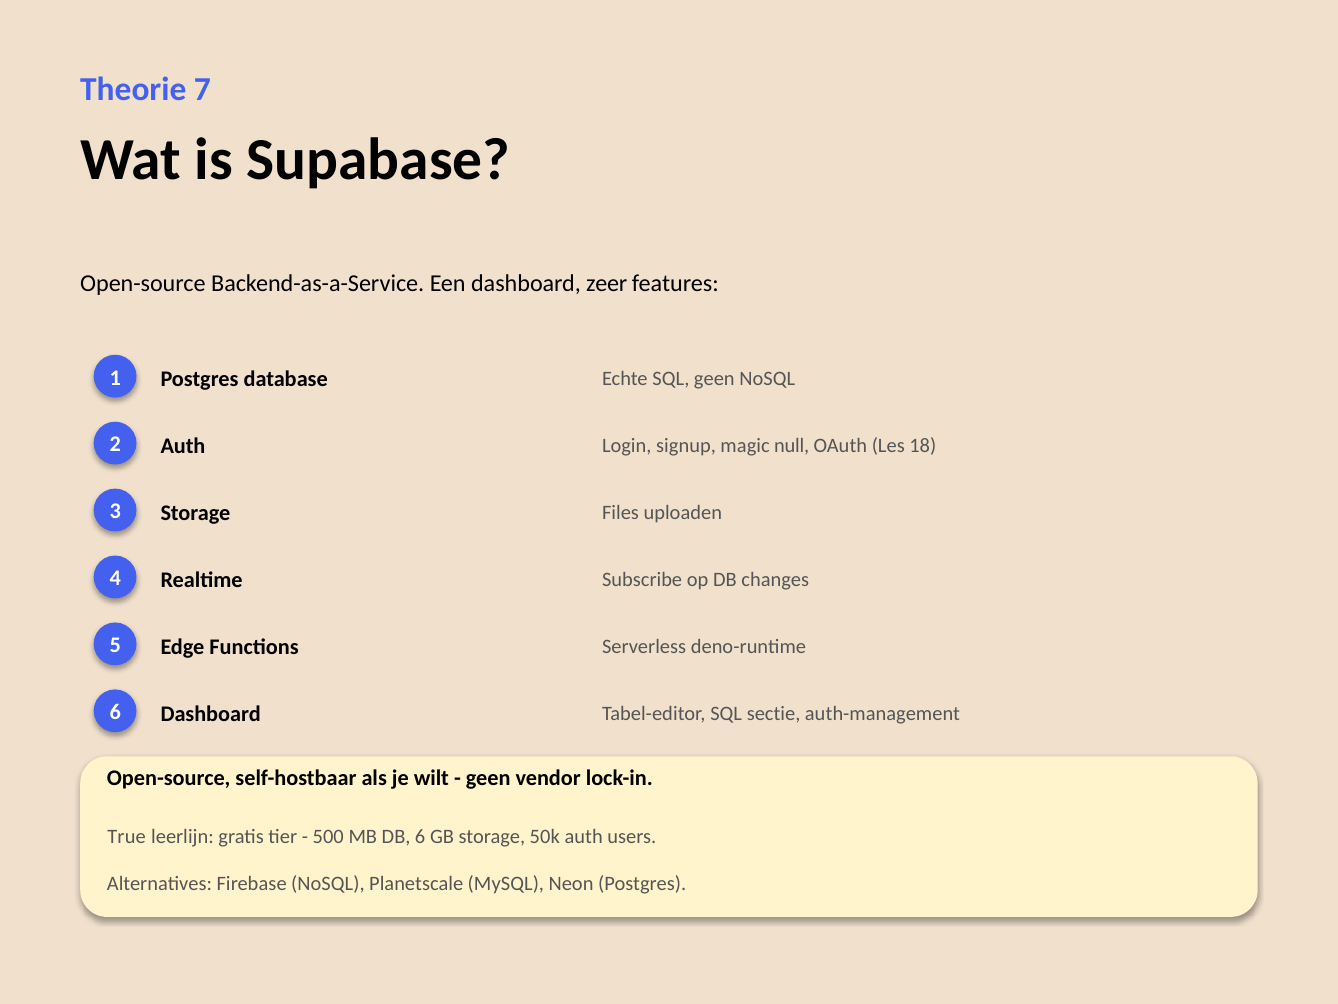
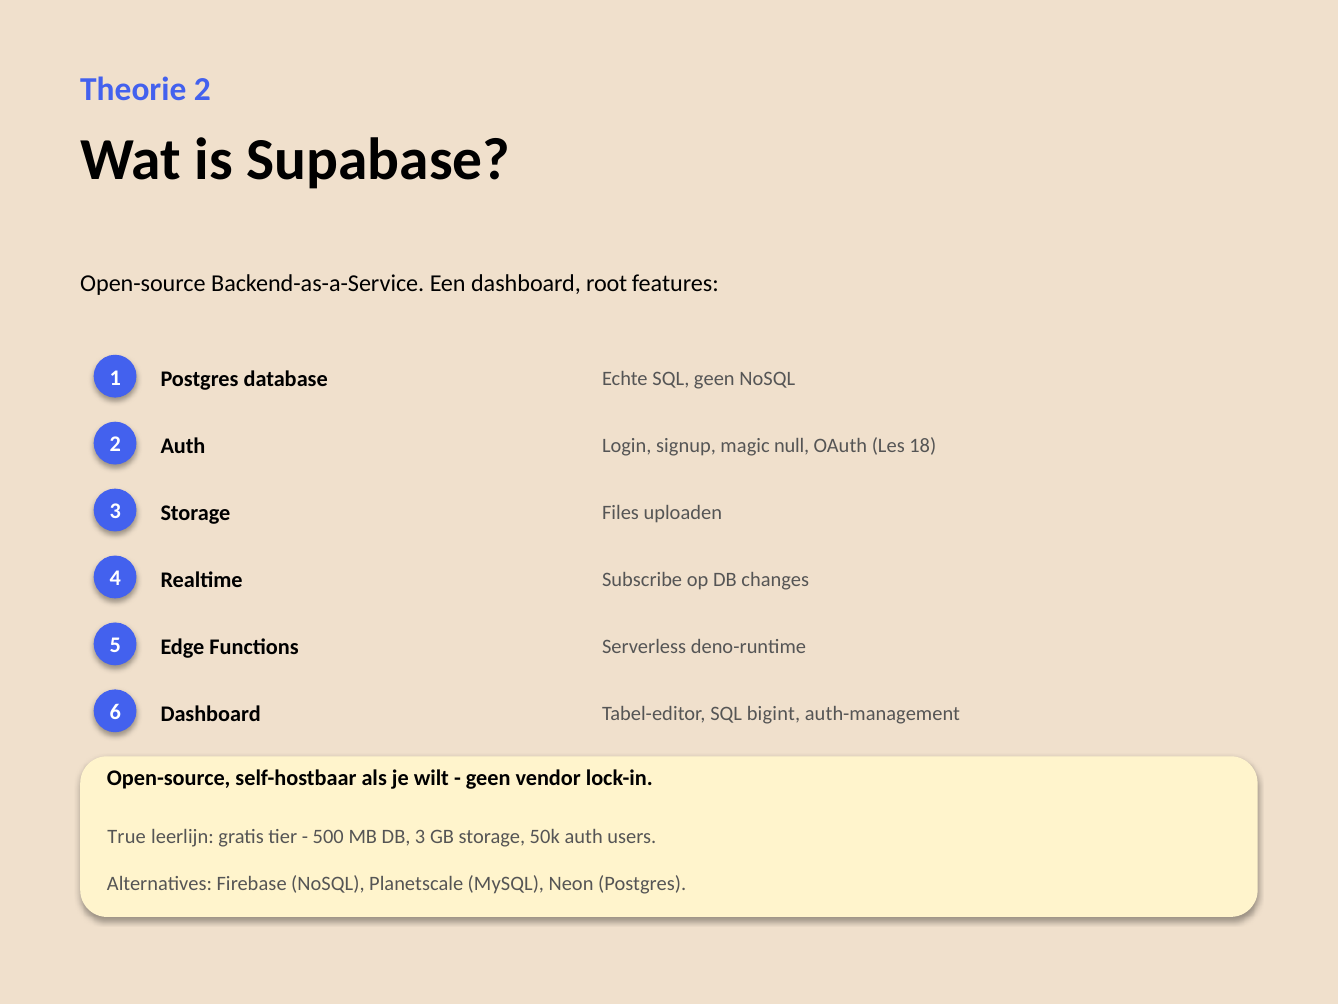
Theorie 7: 7 -> 2
zeer: zeer -> root
sectie: sectie -> bigint
DB 6: 6 -> 3
